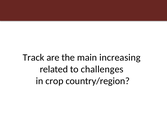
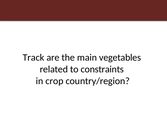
increasing: increasing -> vegetables
challenges: challenges -> constraints
